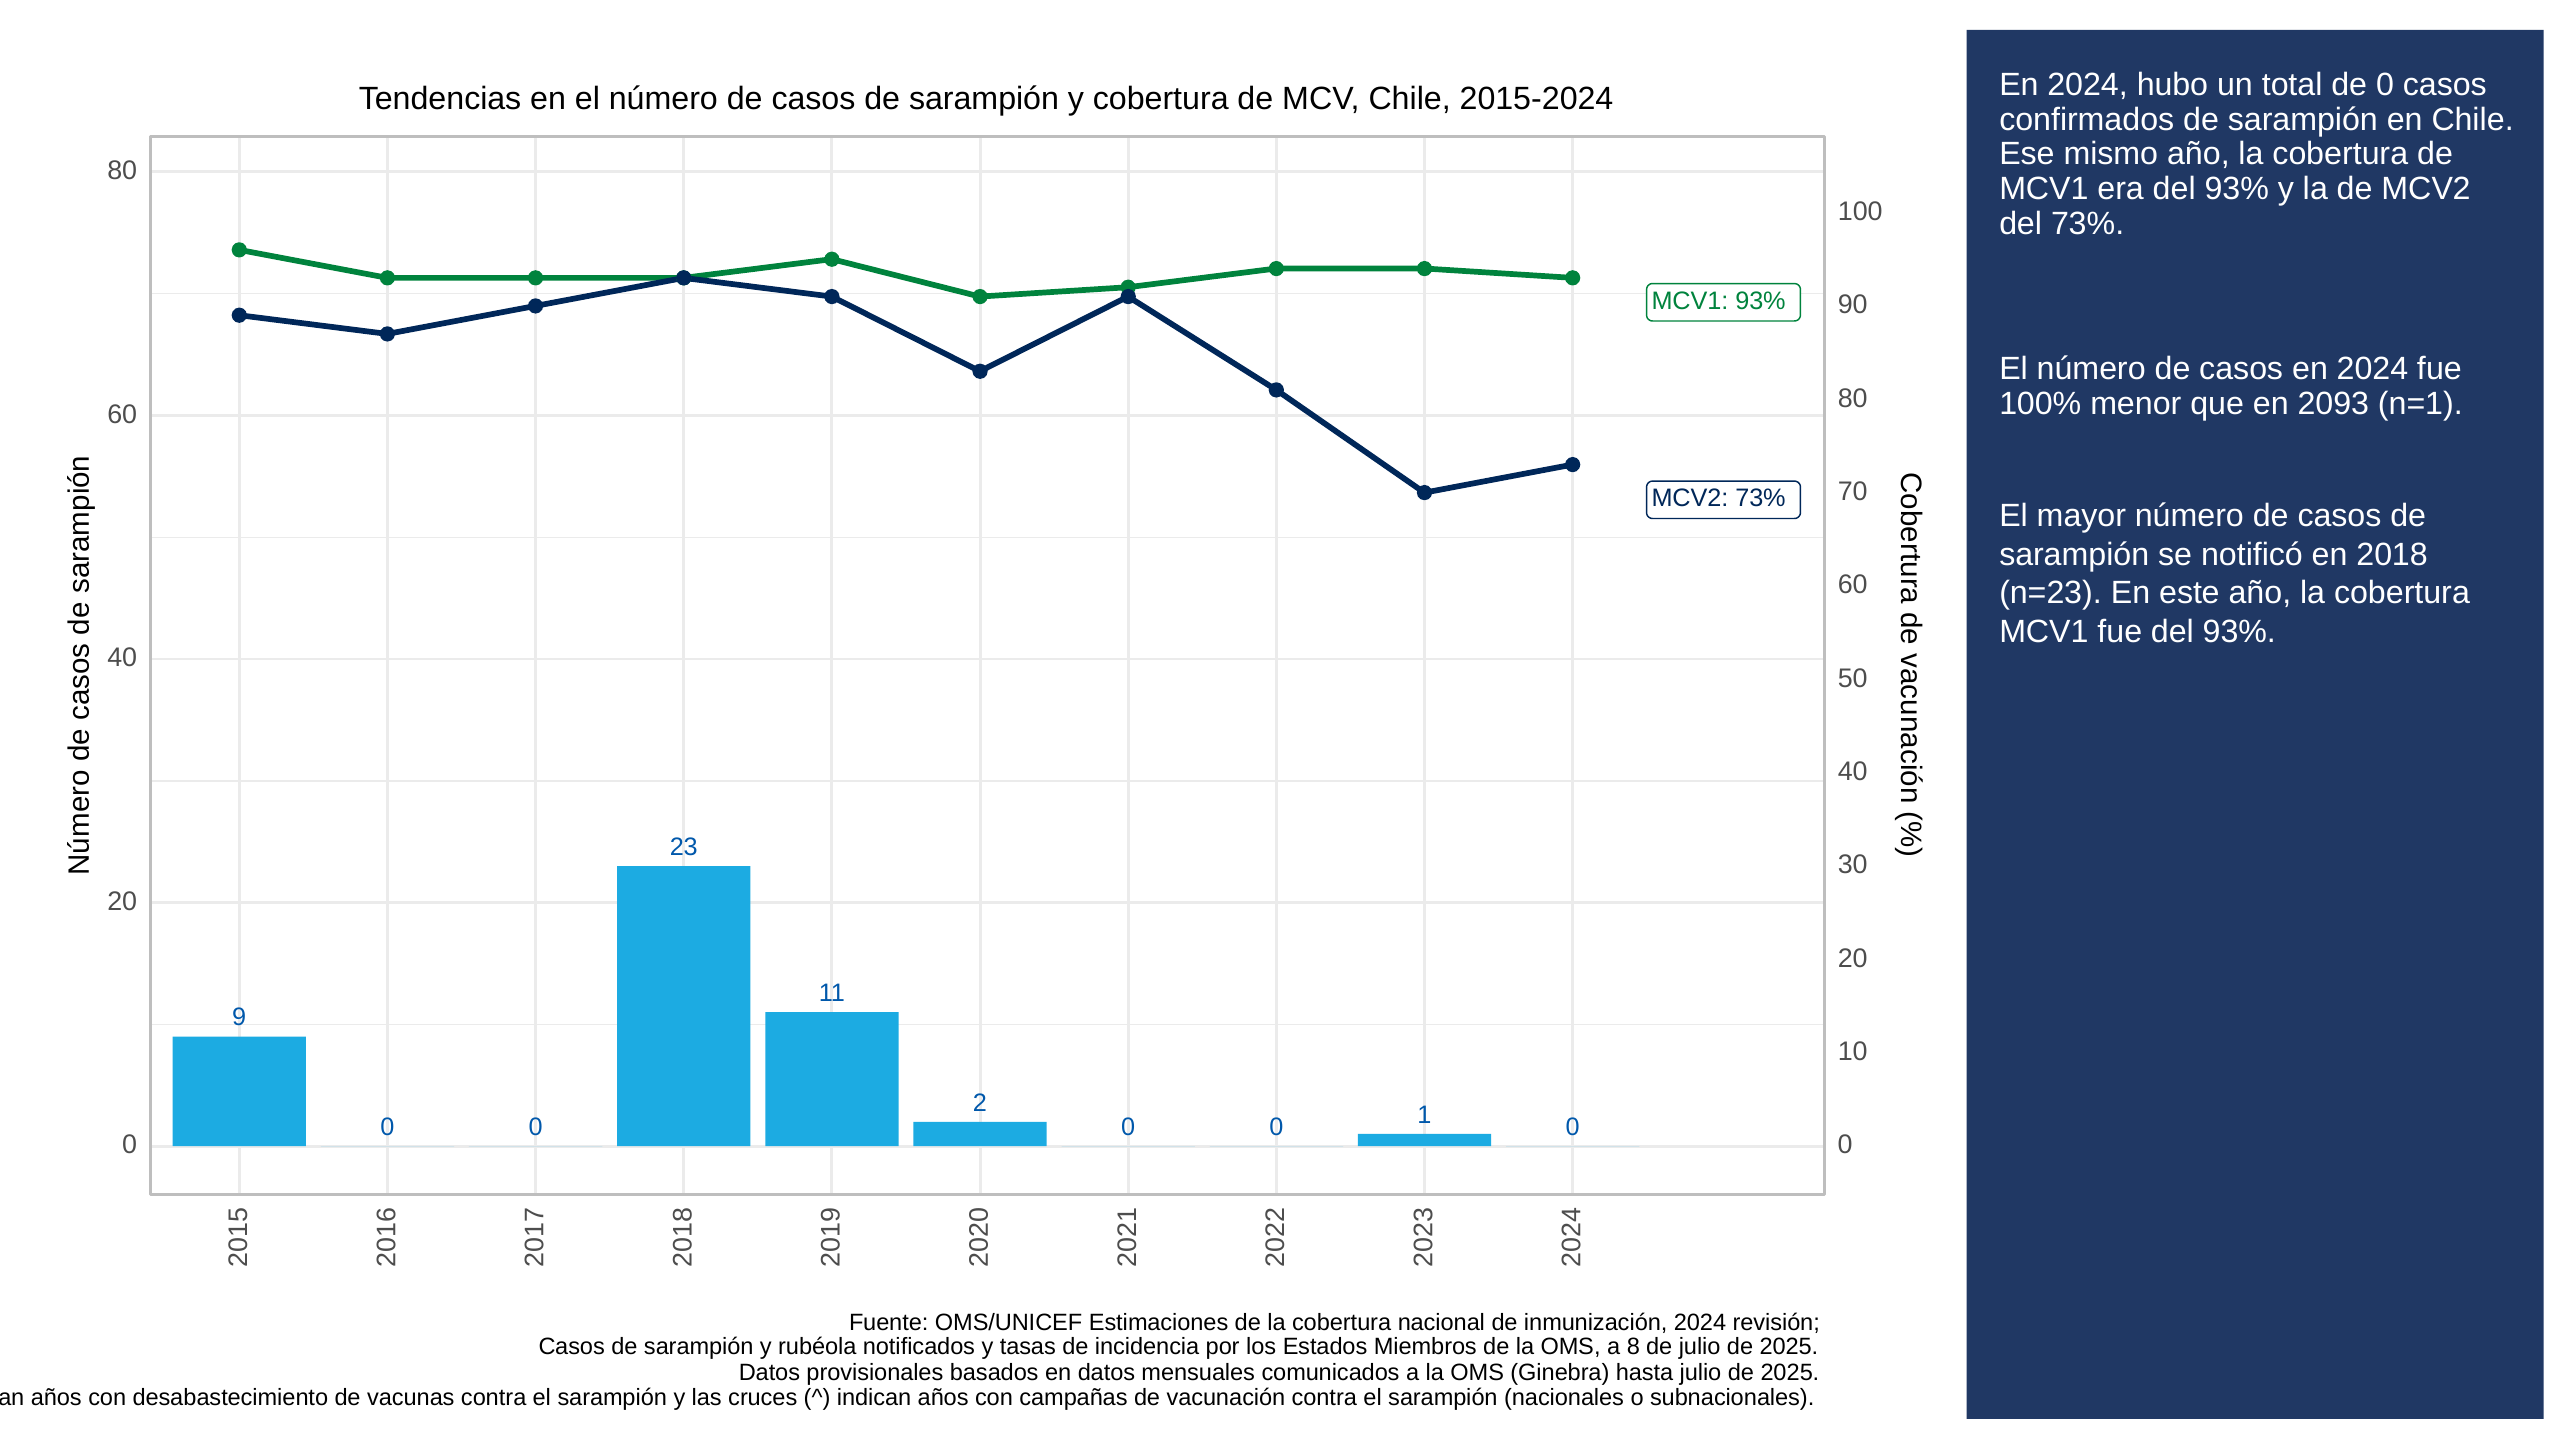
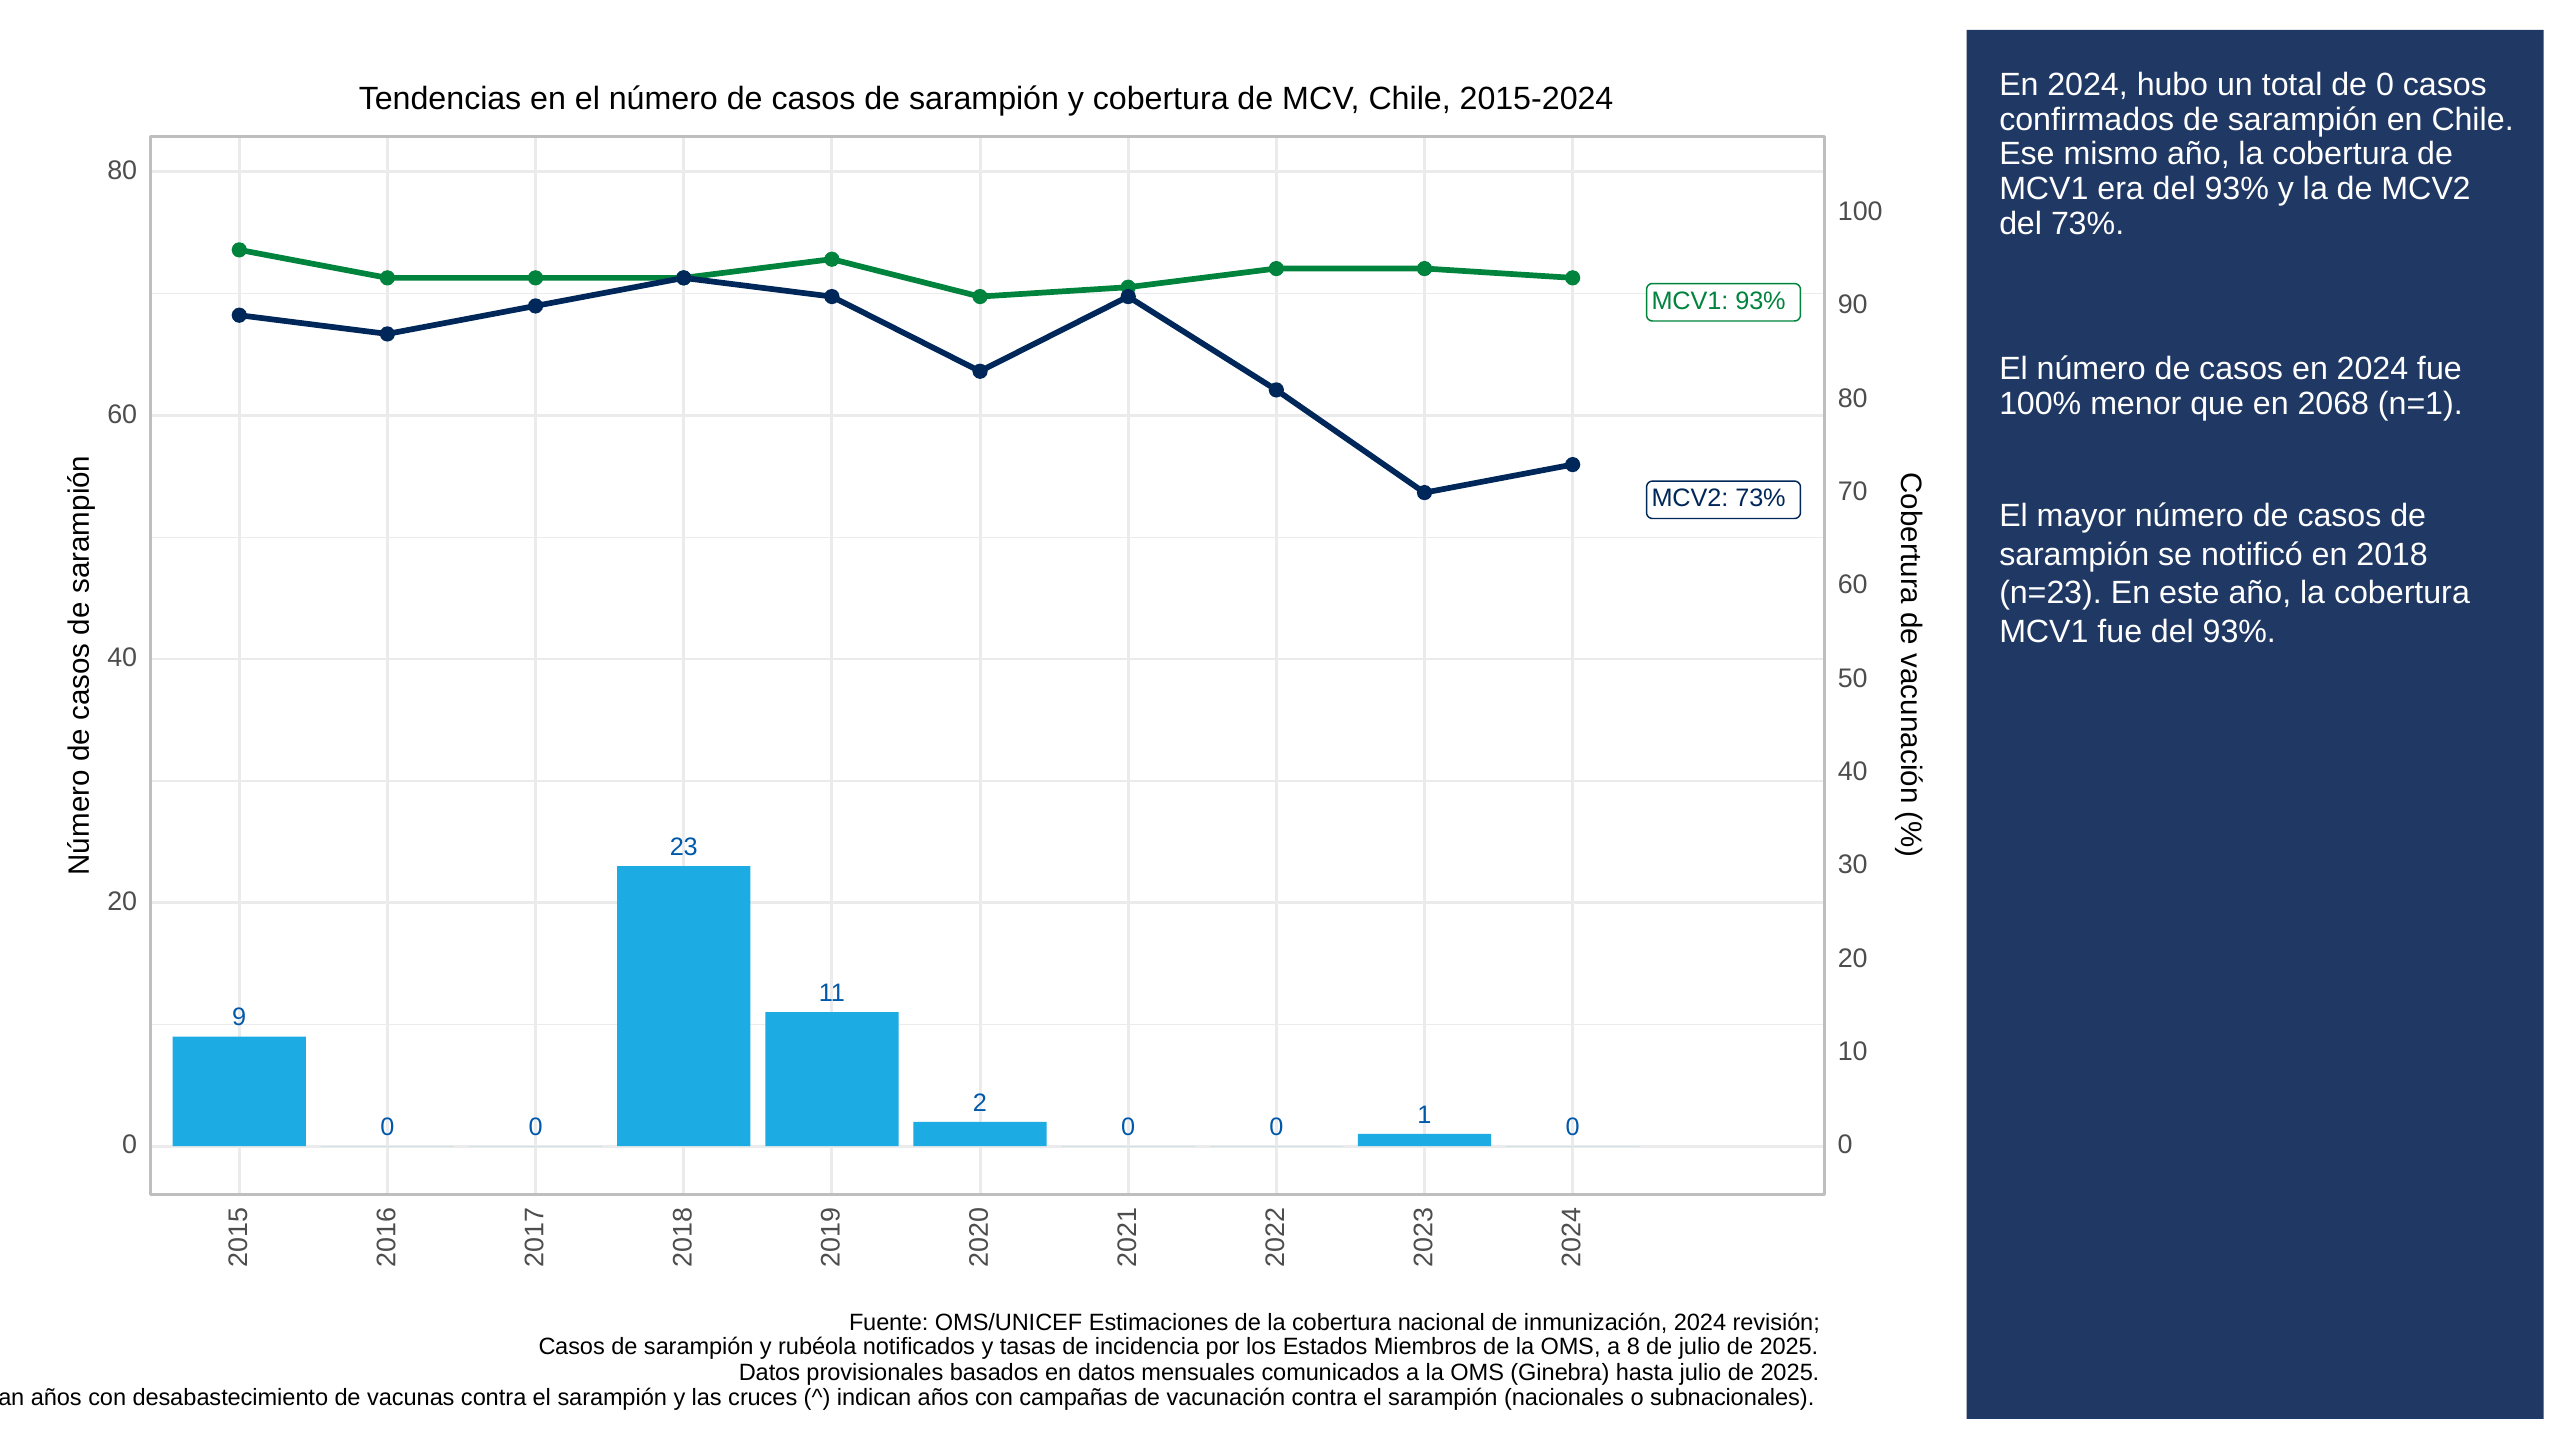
2093: 2093 -> 2068
